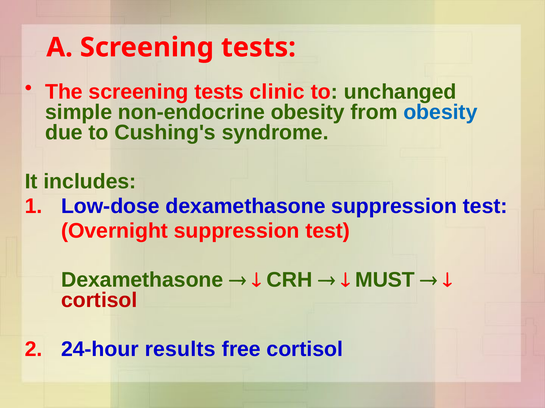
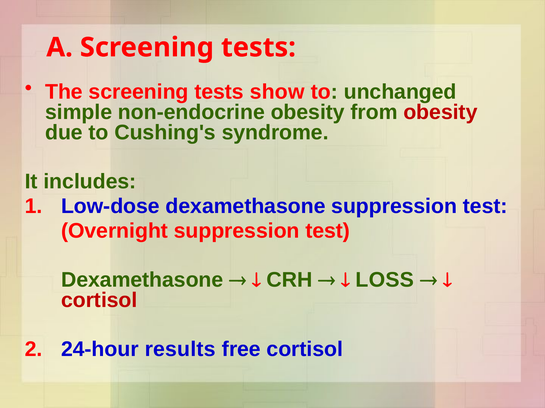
clinic: clinic -> show
obesity at (440, 112) colour: blue -> red
MUST: MUST -> LOSS
